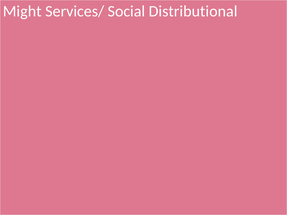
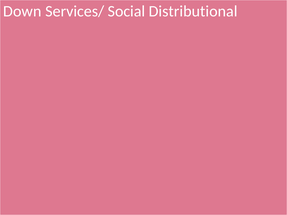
Might: Might -> Down
